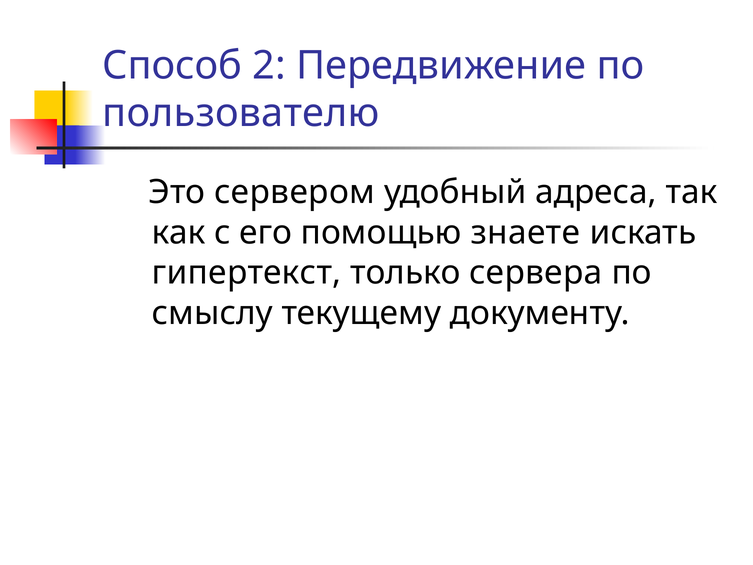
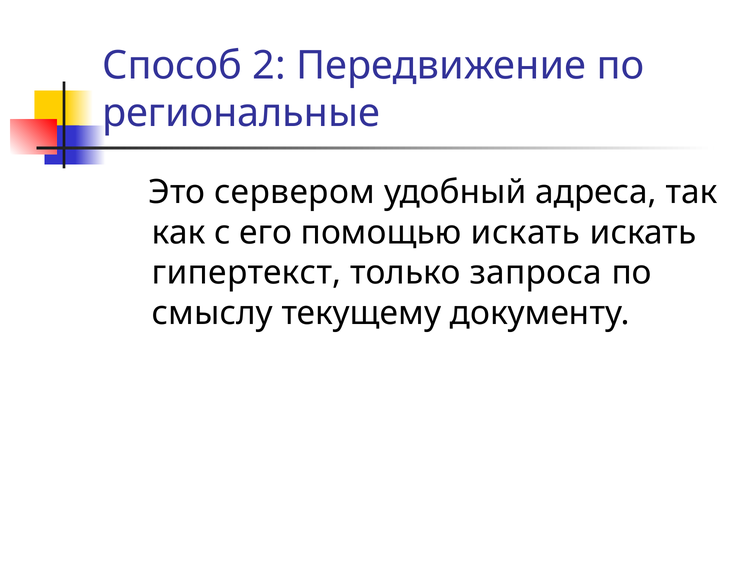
пользователю: пользователю -> региональные
помощью знаете: знаете -> искать
сервера: сервера -> запроса
